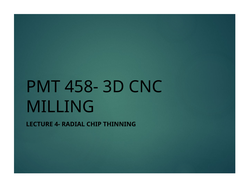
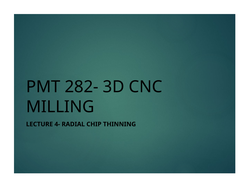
458-: 458- -> 282-
